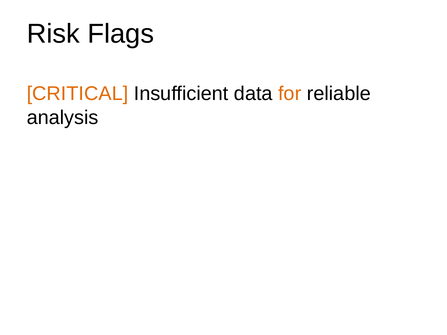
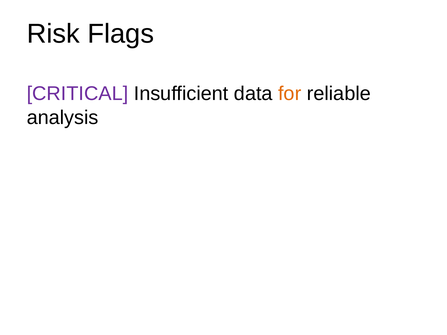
CRITICAL colour: orange -> purple
